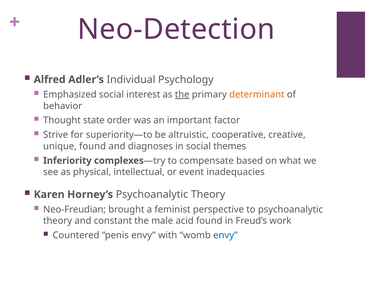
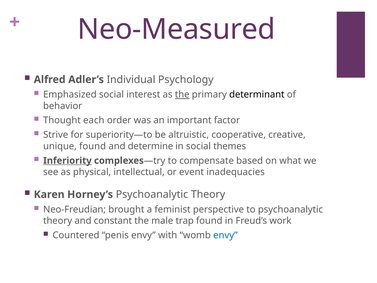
Neo-Detection: Neo-Detection -> Neo-Measured
determinant colour: orange -> black
state: state -> each
diagnoses: diagnoses -> determine
Inferiority underline: none -> present
acid: acid -> trap
